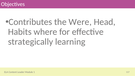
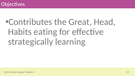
Were: Were -> Great
where: where -> eating
